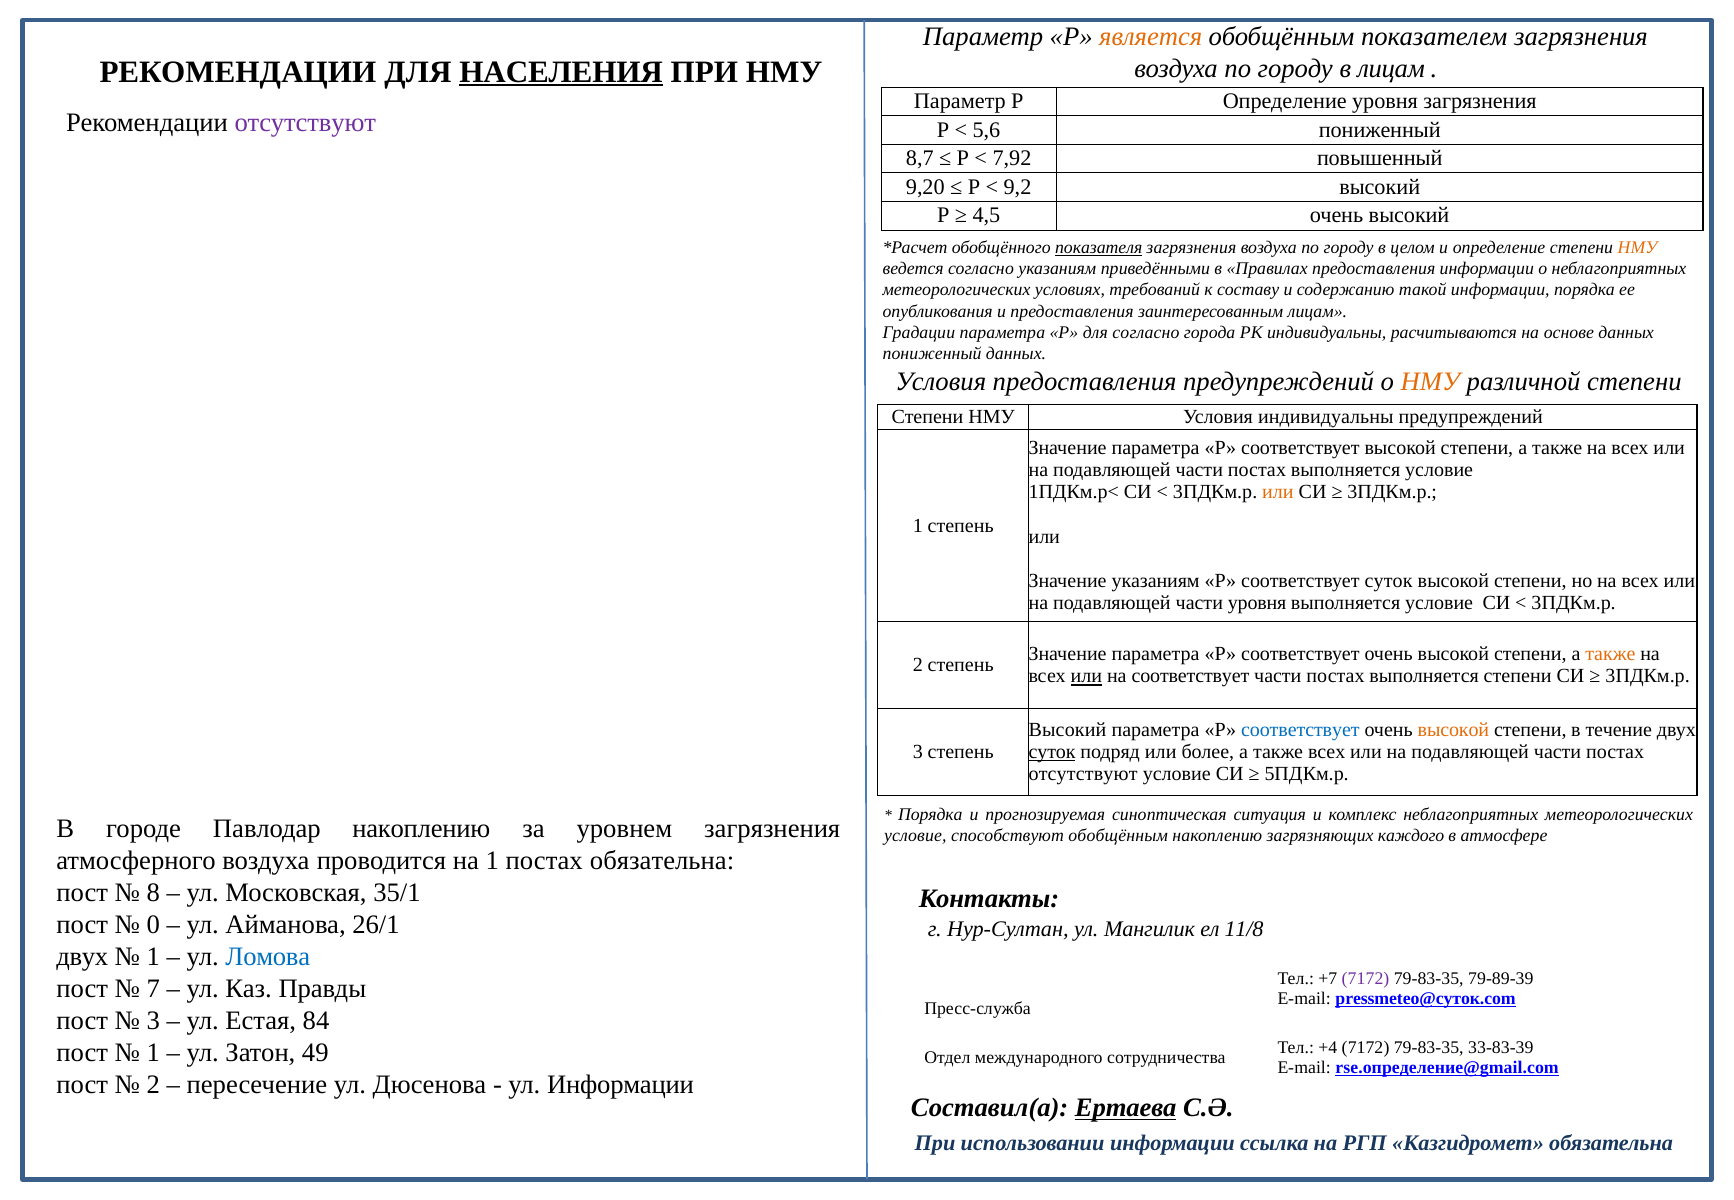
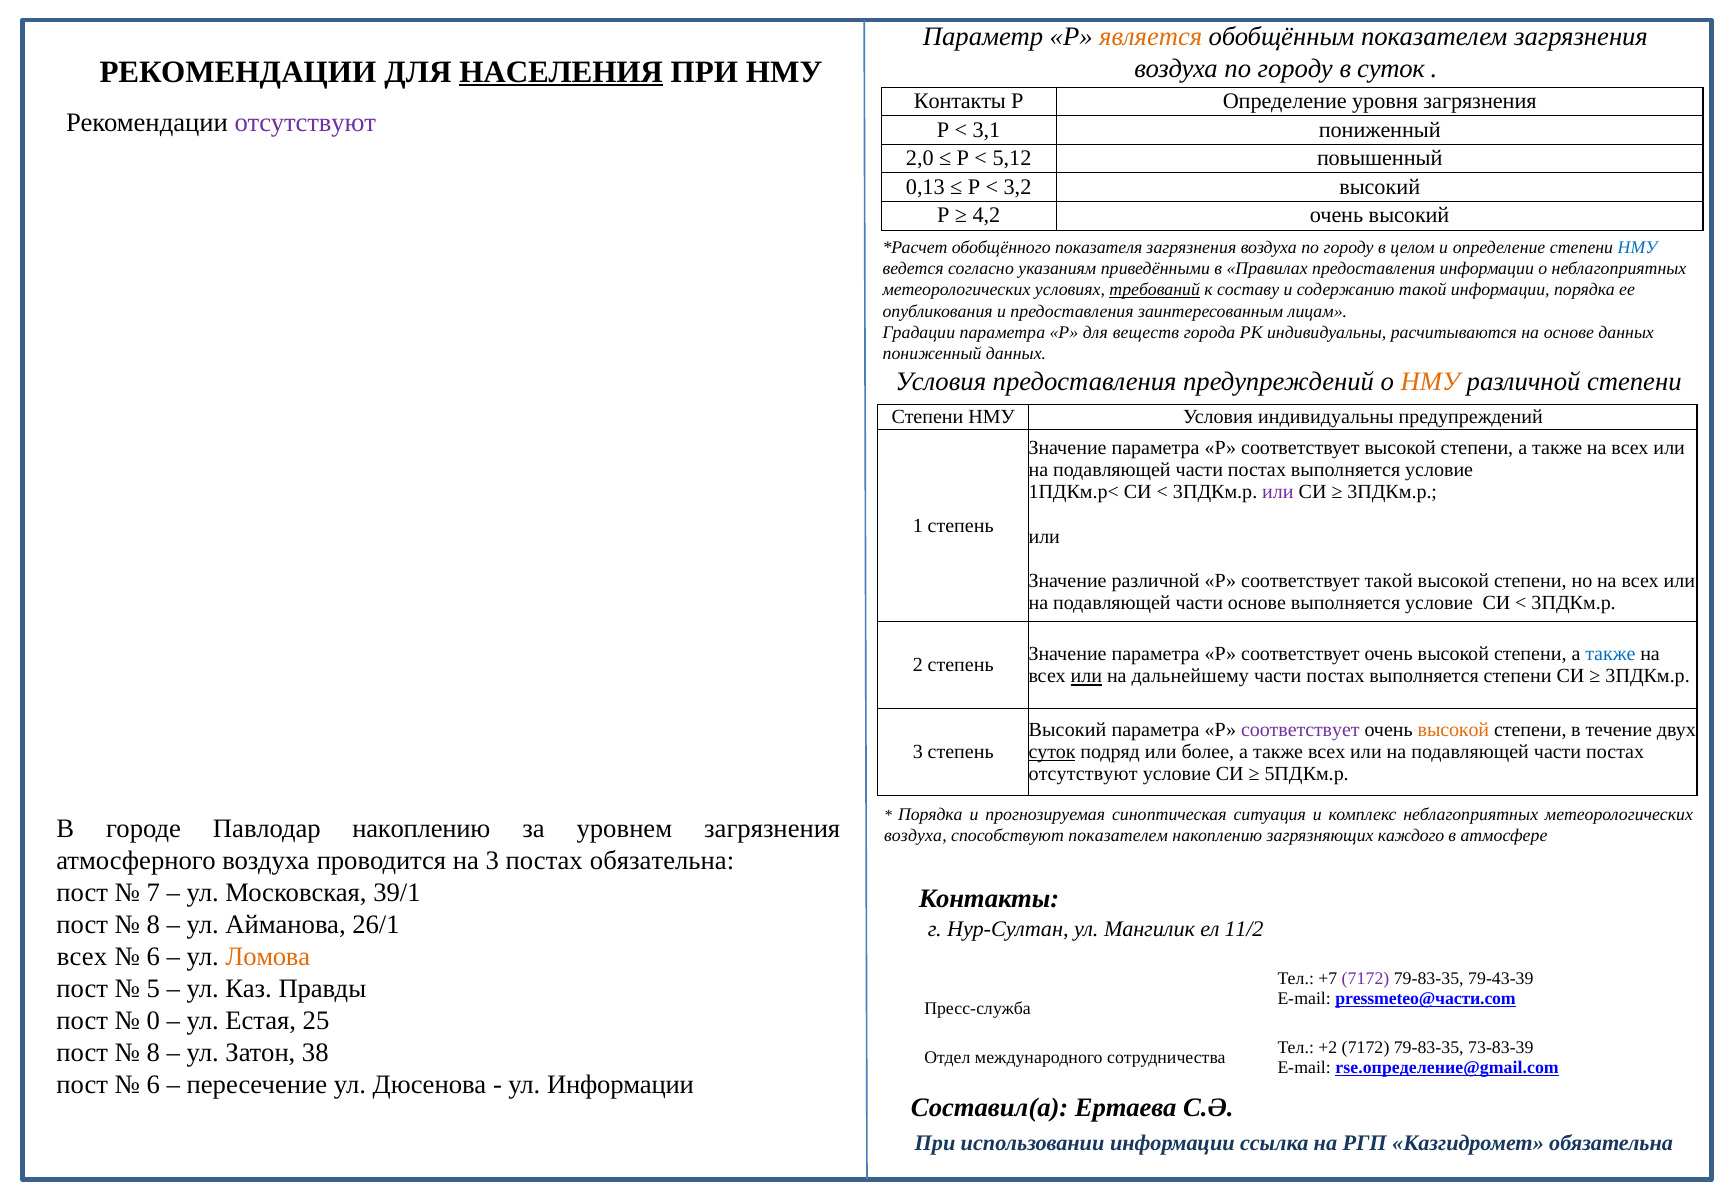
в лицам: лицам -> суток
Параметр at (960, 101): Параметр -> Контакты
5,6: 5,6 -> 3,1
8,7: 8,7 -> 2,0
7,92: 7,92 -> 5,12
9,20: 9,20 -> 0,13
9,2: 9,2 -> 3,2
4,5: 4,5 -> 4,2
показателя underline: present -> none
НМУ at (1637, 248) colour: orange -> blue
требований underline: none -> present
для согласно: согласно -> веществ
или at (1278, 492) colour: orange -> purple
Значение указаниям: указаниям -> различной
соответствует суток: суток -> такой
части уровня: уровня -> основе
также at (1610, 654) colour: orange -> blue
на соответствует: соответствует -> дальнейшему
соответствует at (1300, 730) colour: blue -> purple
условие at (915, 836): условие -> воздуха
способствуют обобщённым: обобщённым -> показателем
на 1: 1 -> 3
8: 8 -> 7
35/1: 35/1 -> 39/1
0 at (153, 925): 0 -> 8
11/8: 11/8 -> 11/2
двух at (82, 957): двух -> всех
1 at (153, 957): 1 -> 6
Ломова colour: blue -> orange
79-89-39: 79-89-39 -> 79-43-39
7: 7 -> 5
pressmeteo@суток.com: pressmeteo@суток.com -> pressmeteo@части.com
3 at (153, 1021): 3 -> 0
84: 84 -> 25
+4: +4 -> +2
33-83-39: 33-83-39 -> 73-83-39
1 at (153, 1053): 1 -> 8
49: 49 -> 38
2 at (153, 1085): 2 -> 6
Ертаева underline: present -> none
